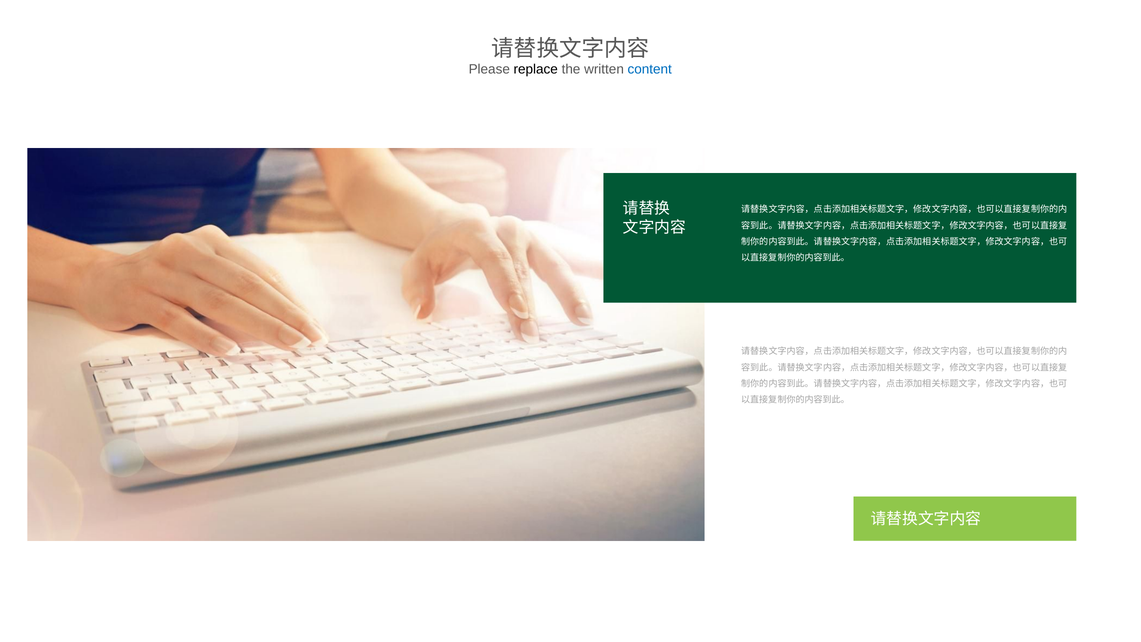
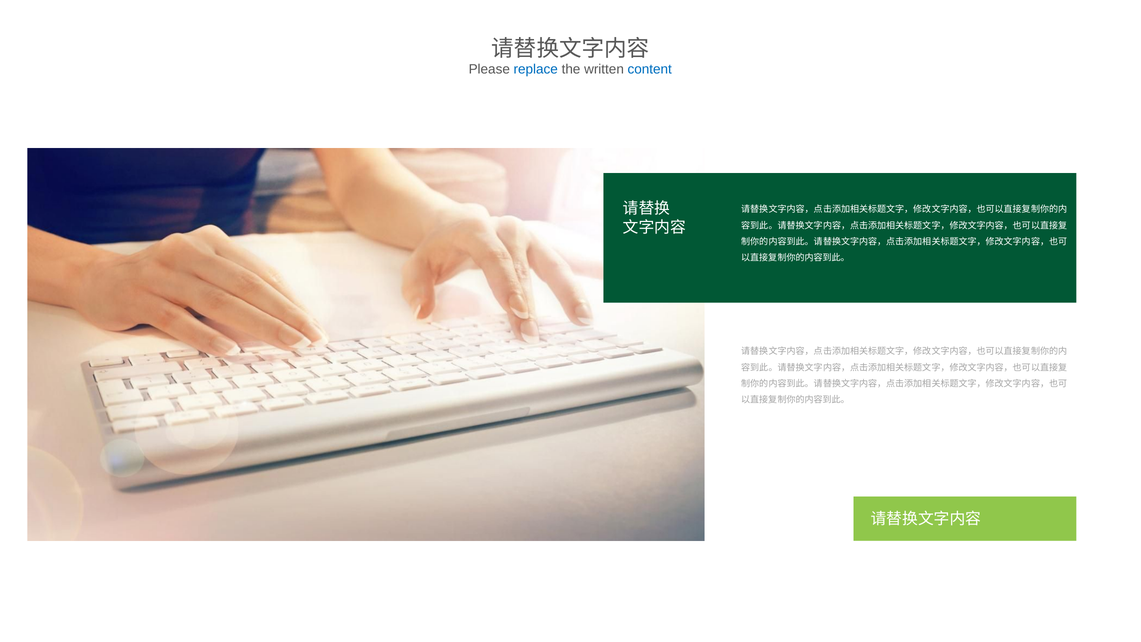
replace colour: black -> blue
